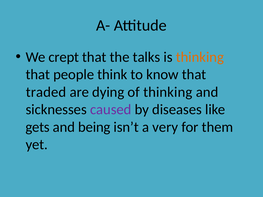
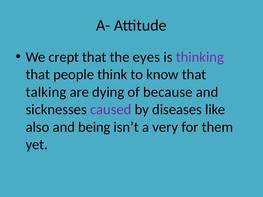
talks: talks -> eyes
thinking at (200, 57) colour: orange -> purple
traded: traded -> talking
of thinking: thinking -> because
gets: gets -> also
